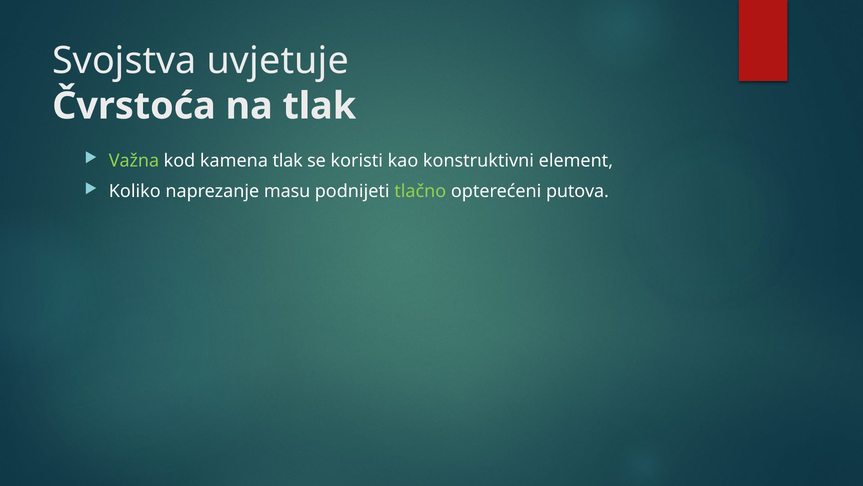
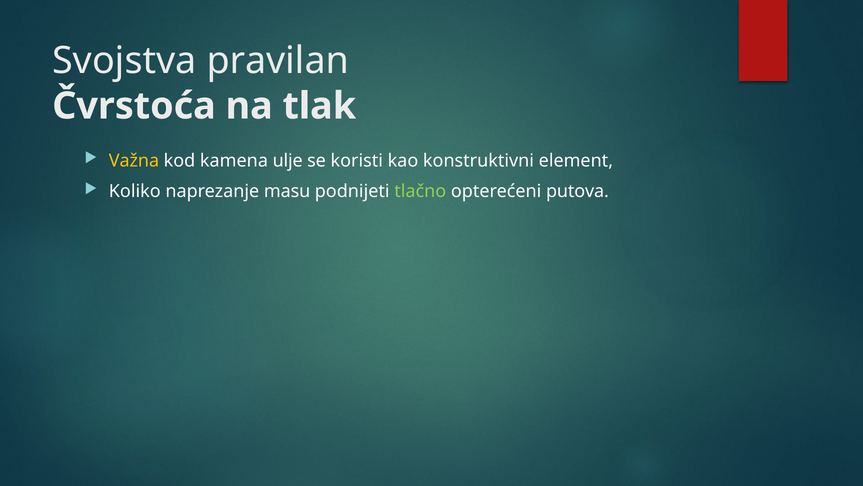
uvjetuje: uvjetuje -> pravilan
Važna colour: light green -> yellow
kamena tlak: tlak -> ulje
